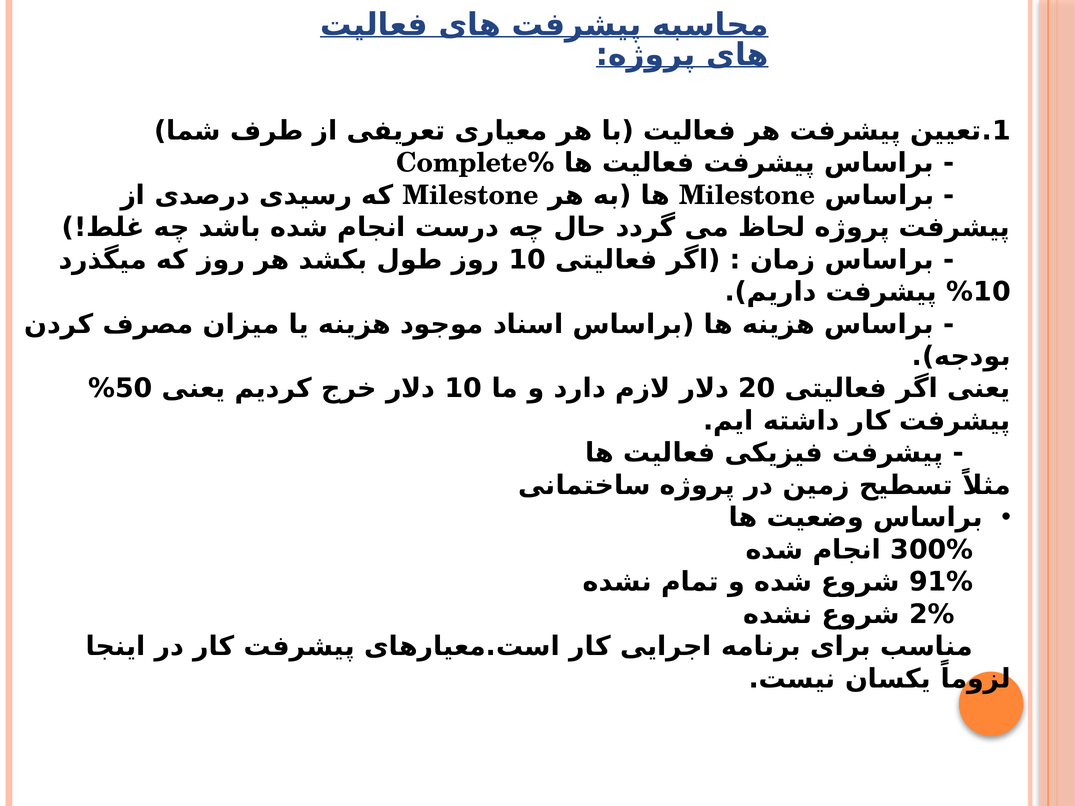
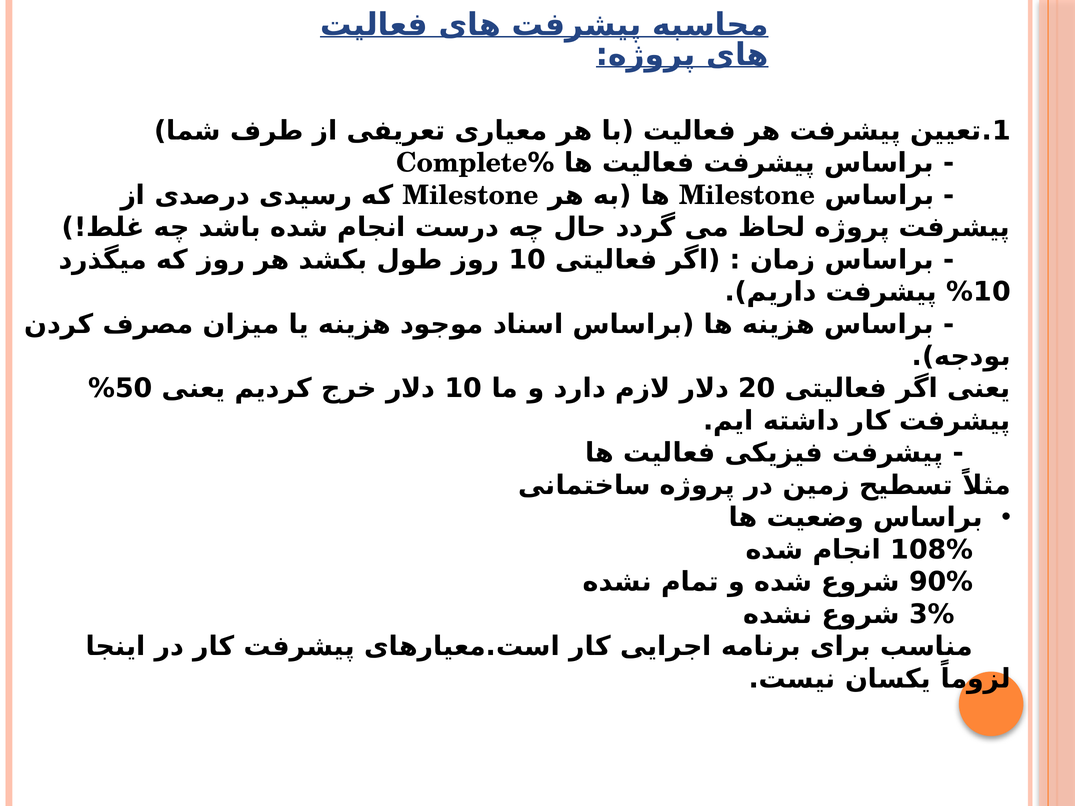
300%: 300% -> 108%
91%: 91% -> 90%
2%: 2% -> 3%
